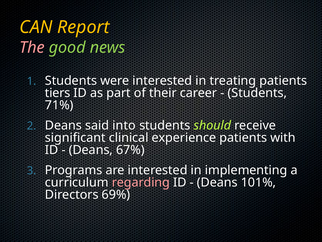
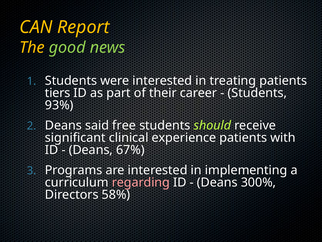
The colour: pink -> yellow
71%: 71% -> 93%
into: into -> free
101%: 101% -> 300%
69%: 69% -> 58%
